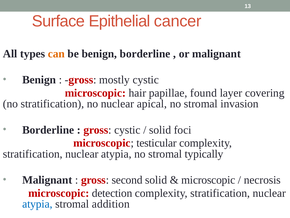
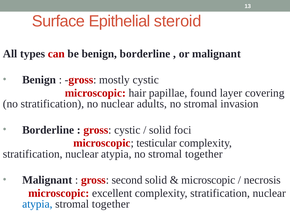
cancer: cancer -> steroid
can colour: orange -> red
apical: apical -> adults
no stromal typically: typically -> together
detection: detection -> excellent
addition at (111, 204): addition -> together
